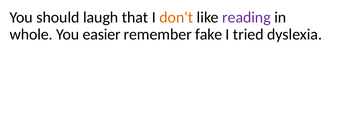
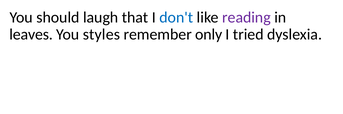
don't colour: orange -> blue
whole: whole -> leaves
easier: easier -> styles
fake: fake -> only
